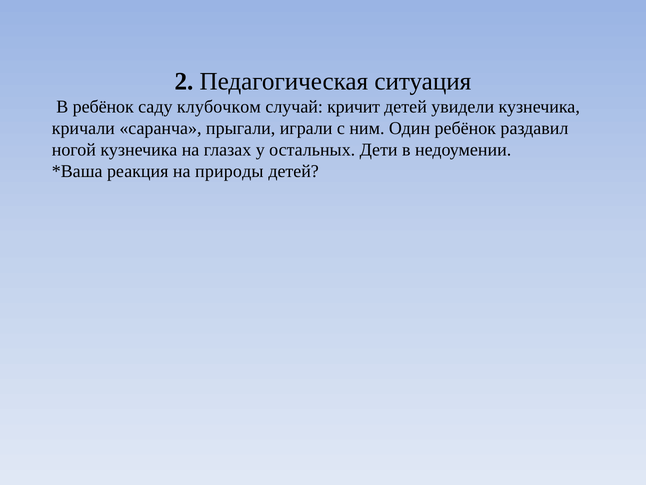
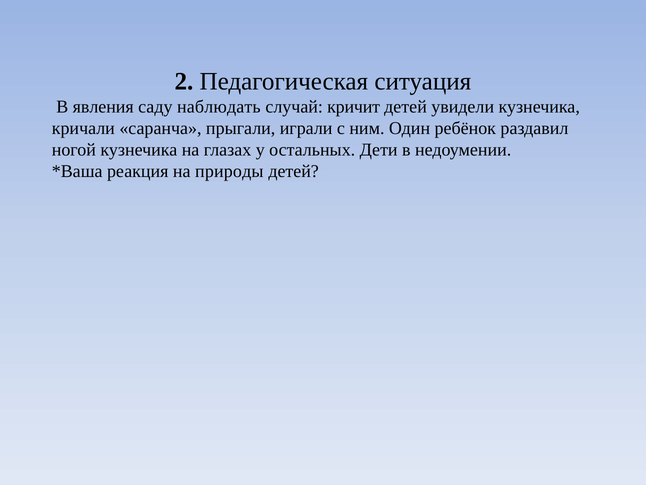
В ребёнок: ребёнок -> явления
клубочком: клубочком -> наблюдать
